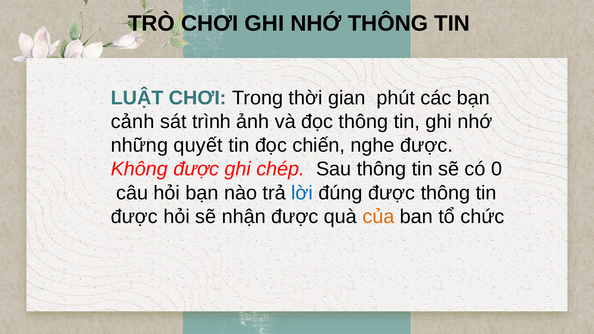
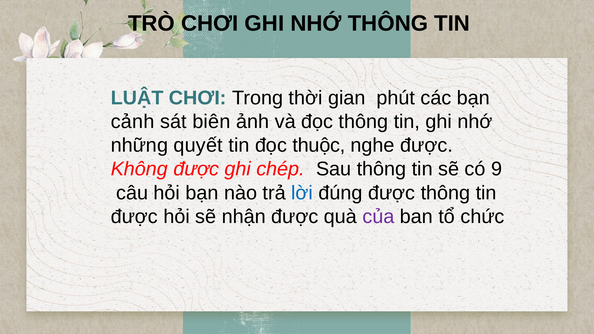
trình: trình -> biên
chiến: chiến -> thuộc
0: 0 -> 9
của colour: orange -> purple
